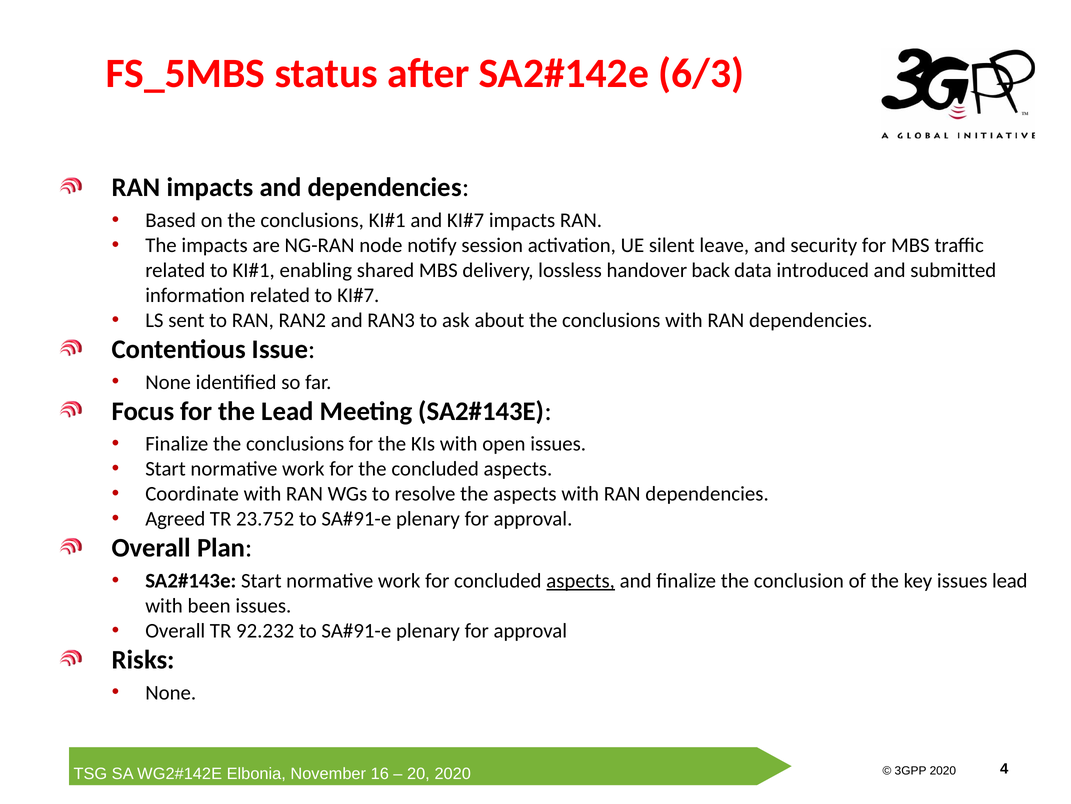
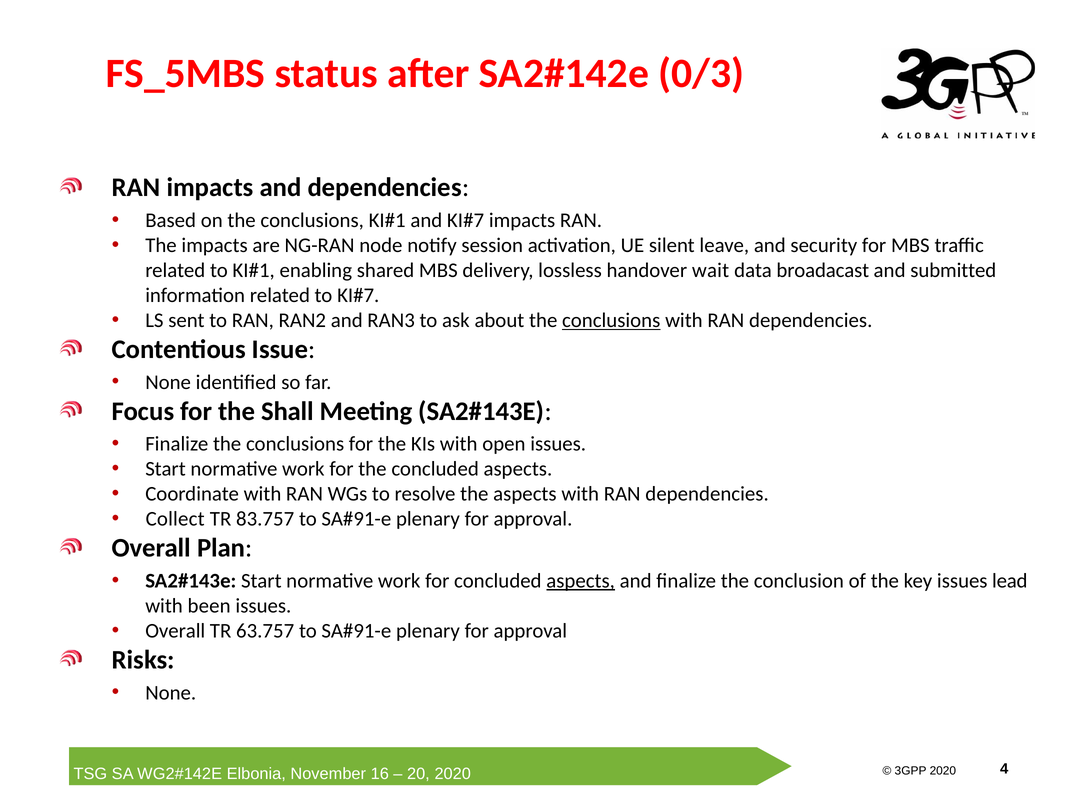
6/3: 6/3 -> 0/3
back: back -> wait
introduced: introduced -> broadacast
conclusions at (611, 320) underline: none -> present
the Lead: Lead -> Shall
Agreed: Agreed -> Collect
23.752: 23.752 -> 83.757
92.232: 92.232 -> 63.757
